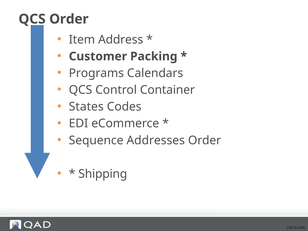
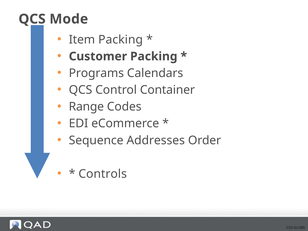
Order at (69, 19): Order -> Mode
Item Address: Address -> Packing
States: States -> Range
Shipping: Shipping -> Controls
